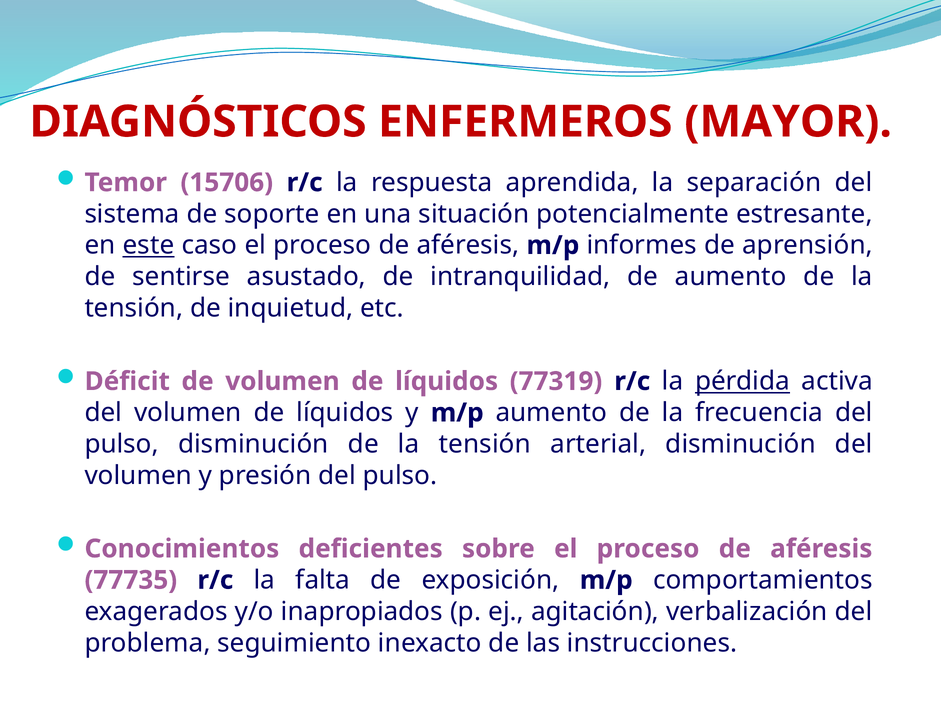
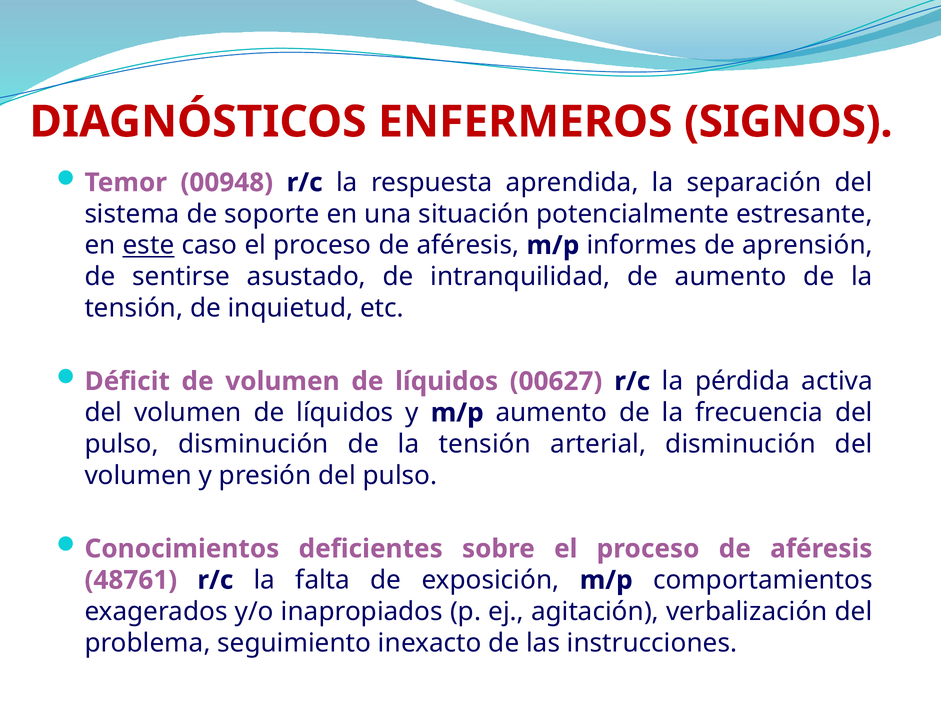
MAYOR: MAYOR -> SIGNOS
15706: 15706 -> 00948
77319: 77319 -> 00627
pérdida underline: present -> none
77735: 77735 -> 48761
